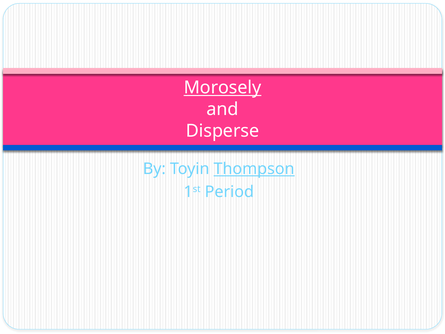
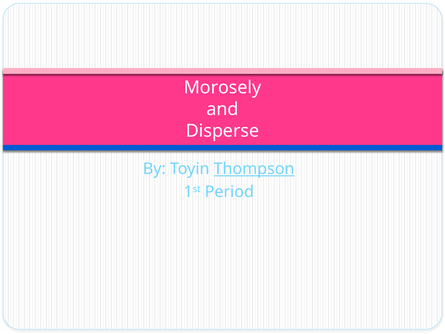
Morosely underline: present -> none
